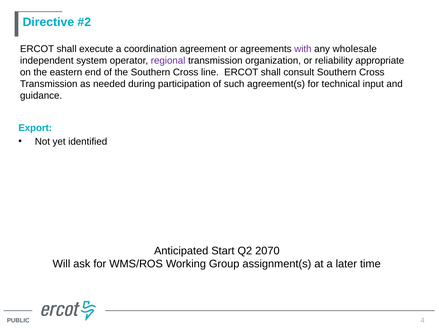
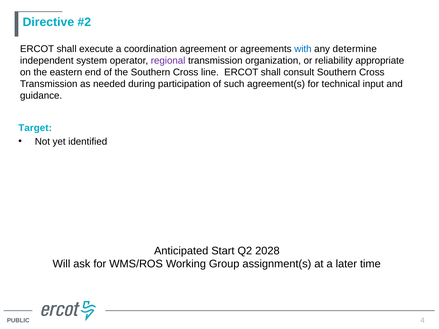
with colour: purple -> blue
wholesale: wholesale -> determine
Export: Export -> Target
2070: 2070 -> 2028
